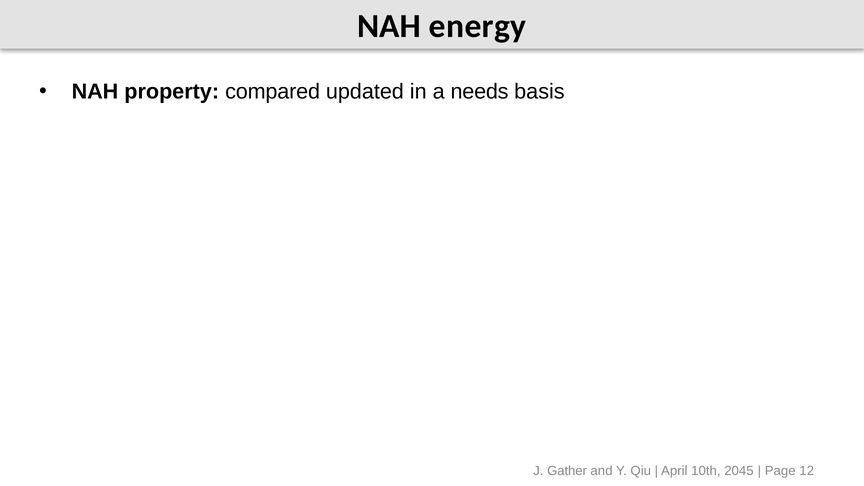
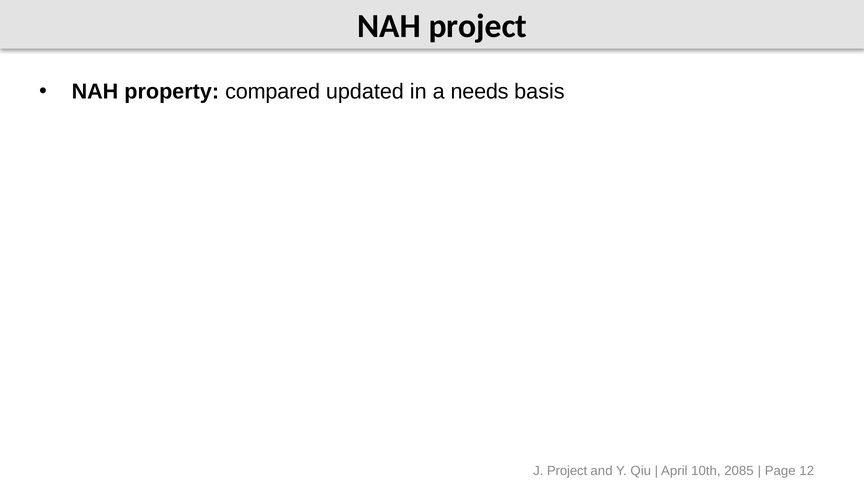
NAH energy: energy -> project
J Gather: Gather -> Project
2045: 2045 -> 2085
